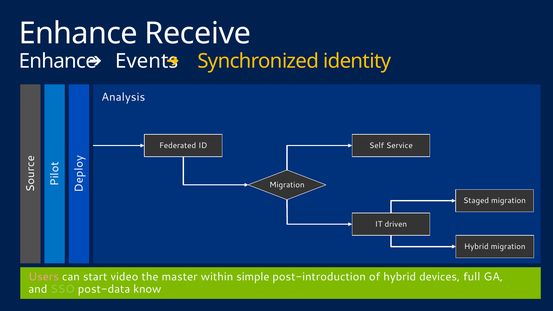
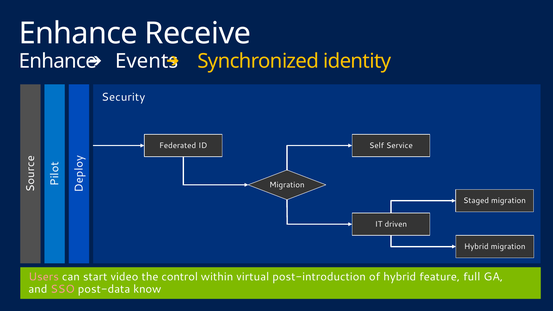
Analysis: Analysis -> Security
master: master -> control
simple: simple -> virtual
devices: devices -> feature
SSO colour: light green -> pink
